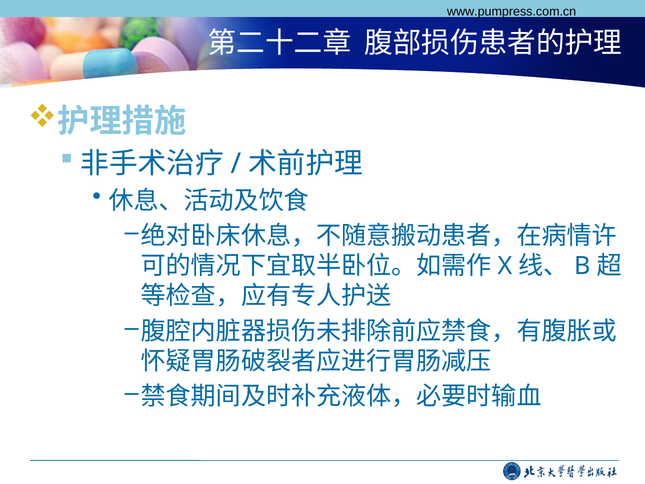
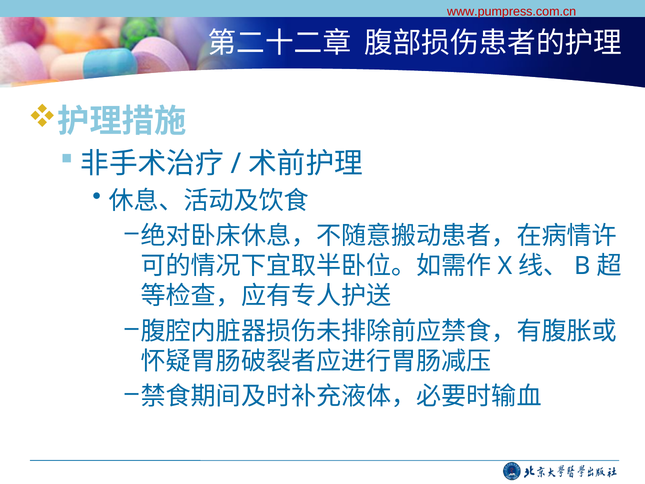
www.pumpress.com.cn colour: black -> red
